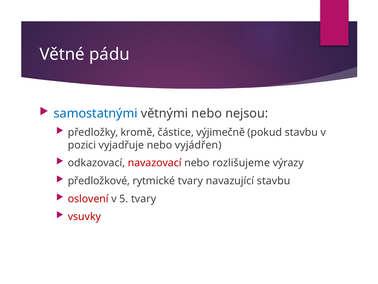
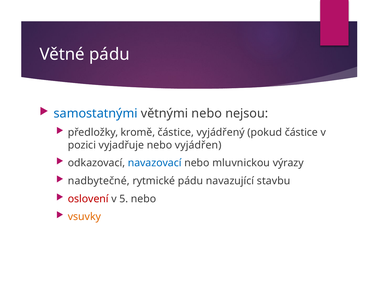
výjimečně: výjimečně -> vyjádřený
pokud stavbu: stavbu -> částice
navazovací colour: red -> blue
rozlišujeme: rozlišujeme -> mluvnickou
předložkové: předložkové -> nadbytečné
rytmické tvary: tvary -> pádu
5 tvary: tvary -> nebo
vsuvky colour: red -> orange
